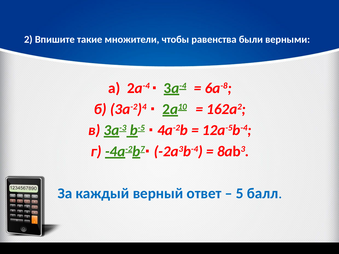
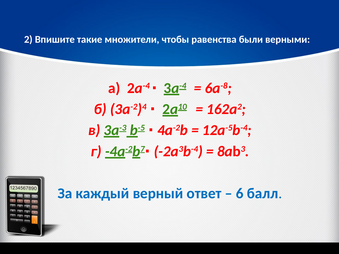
5: 5 -> 6
